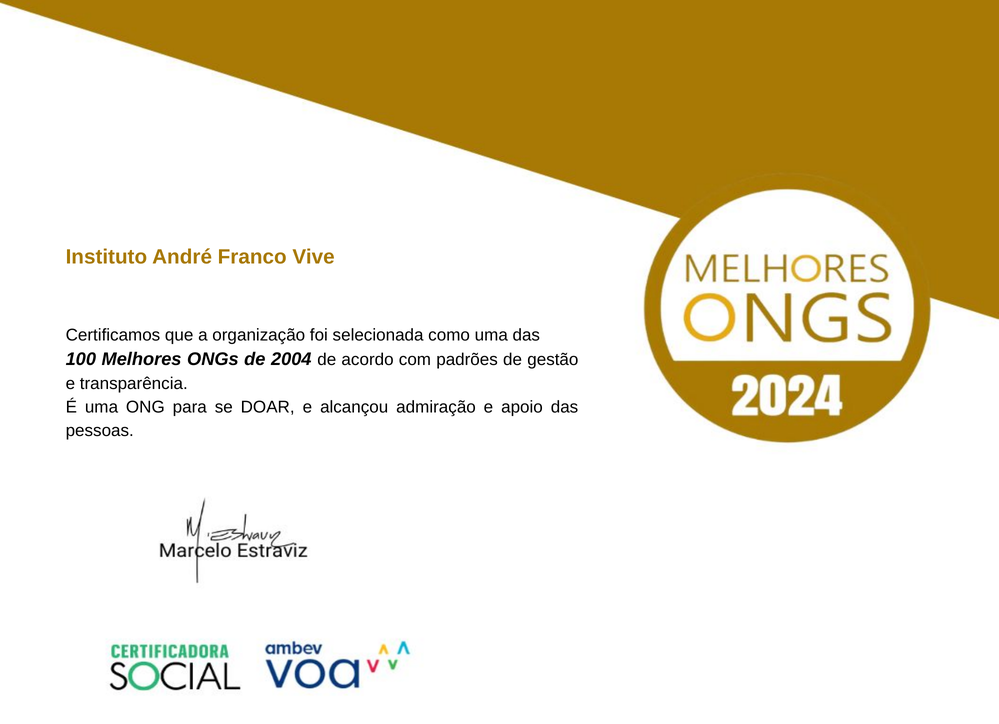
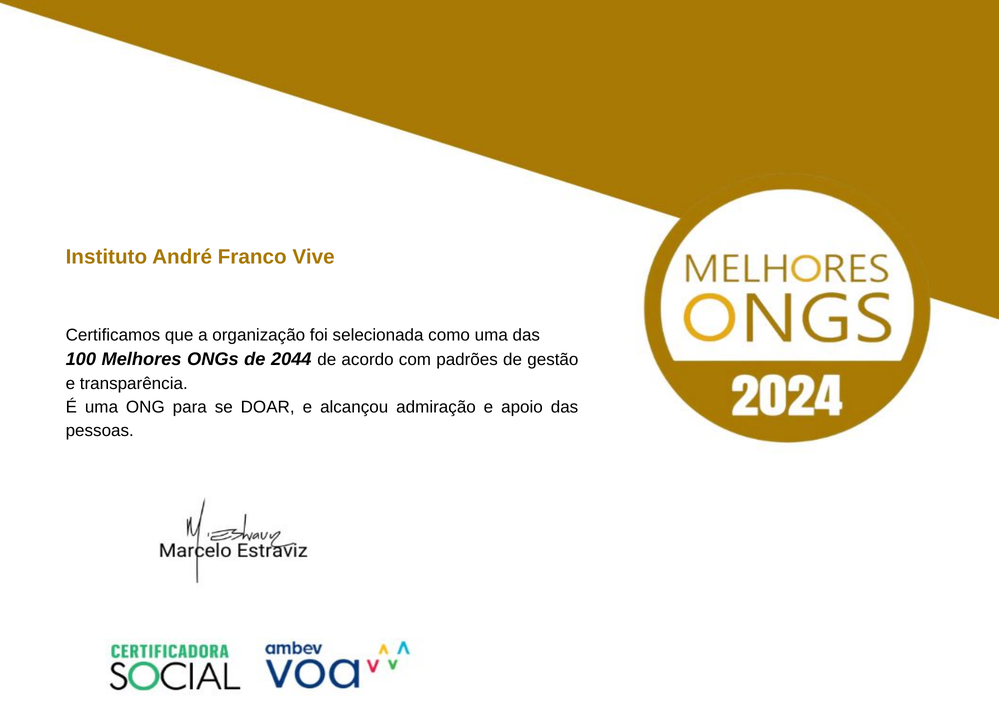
2004: 2004 -> 2044
